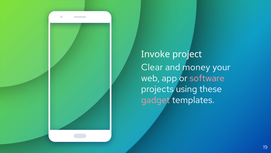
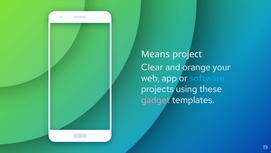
Invoke: Invoke -> Means
money: money -> orange
software colour: pink -> light blue
